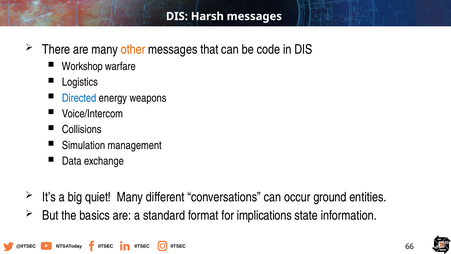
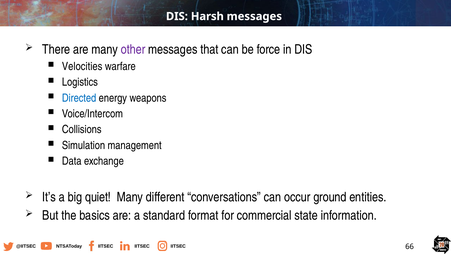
other colour: orange -> purple
code: code -> force
Workshop: Workshop -> Velocities
implications: implications -> commercial
